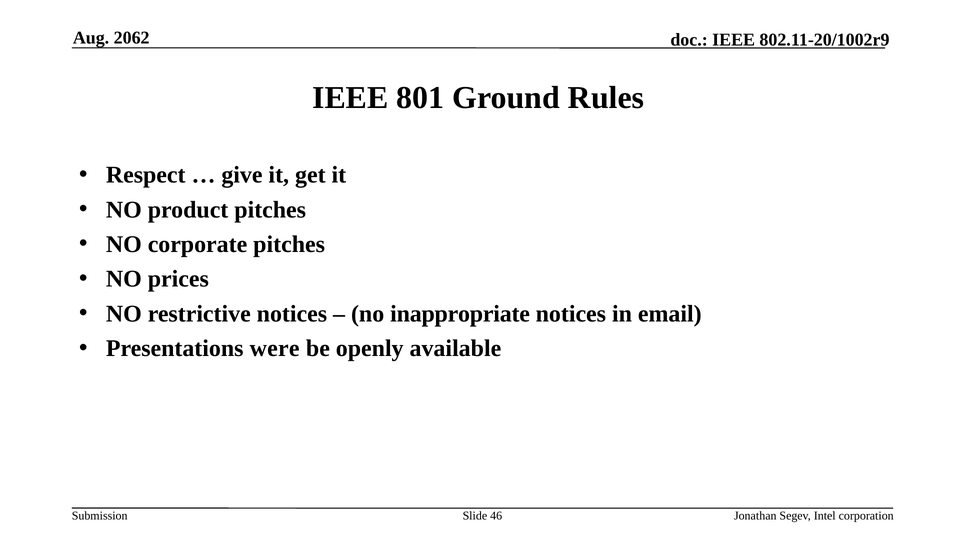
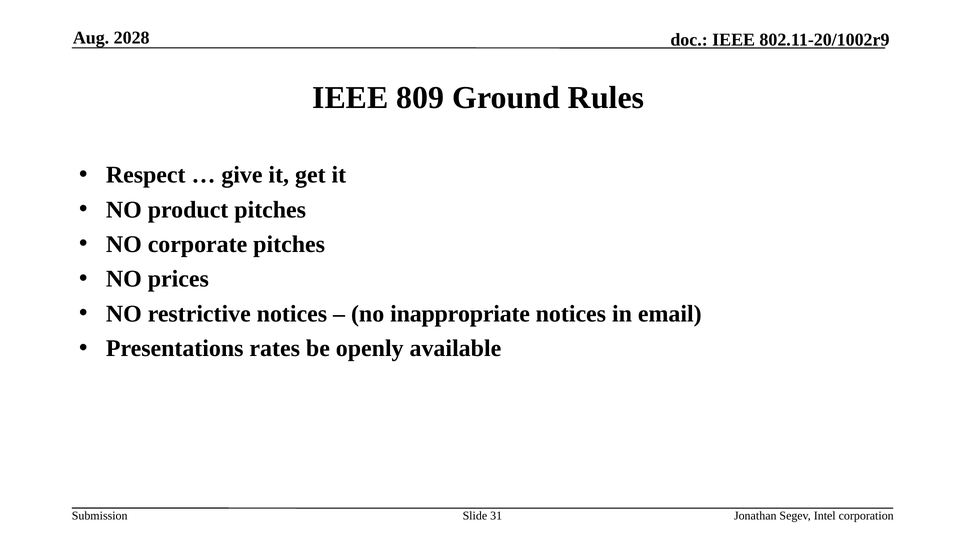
2062: 2062 -> 2028
801: 801 -> 809
were: were -> rates
46: 46 -> 31
